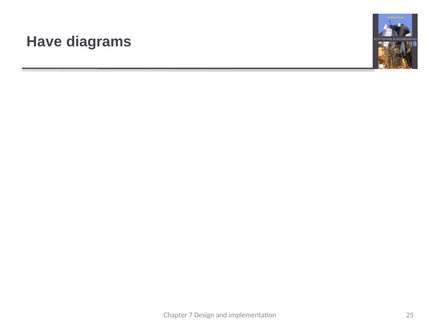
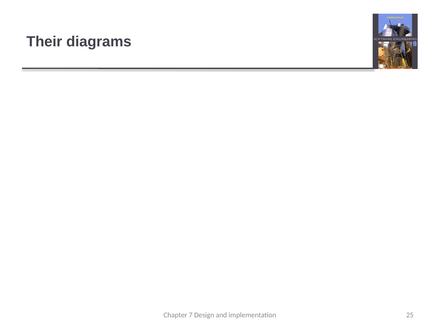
Have: Have -> Their
